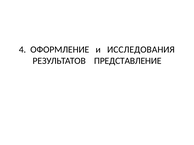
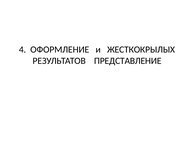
ИССЛЕДОВАНИЯ: ИССЛЕДОВАНИЯ -> ЖЕСТКОКРЫЛЫХ
